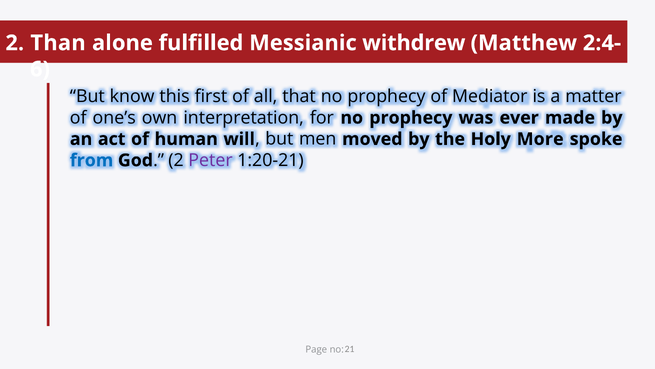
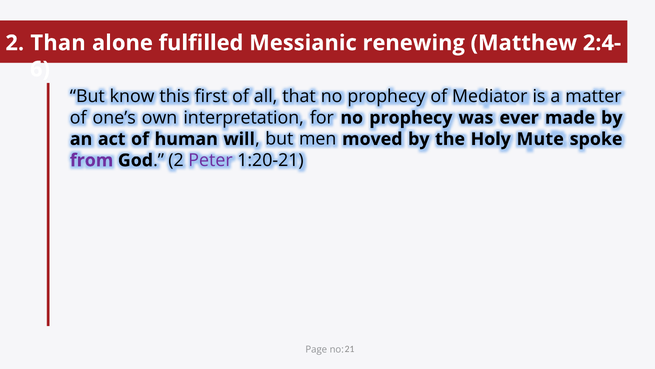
withdrew: withdrew -> renewing
More: More -> Mute
from colour: blue -> purple
